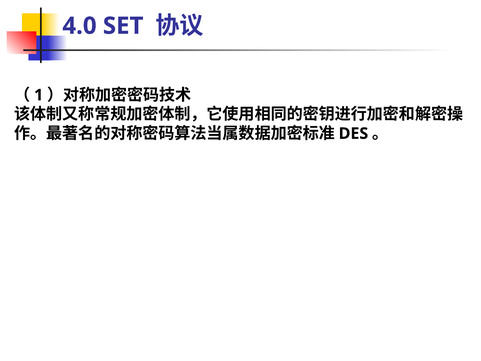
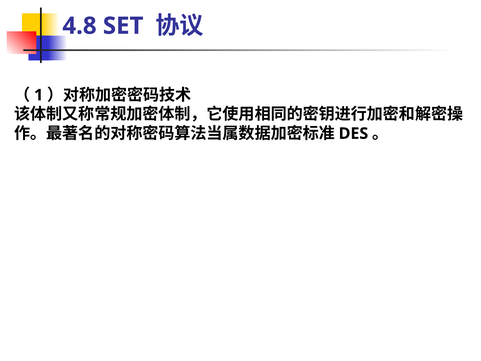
4.0: 4.0 -> 4.8
